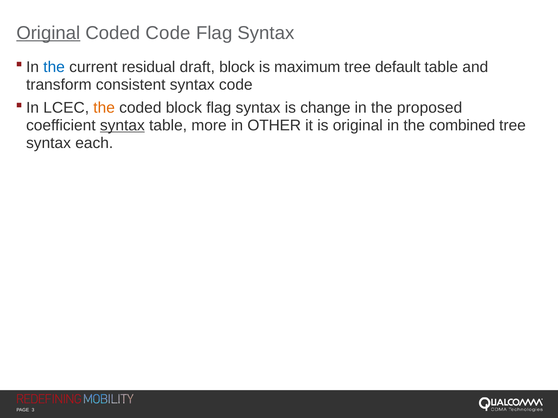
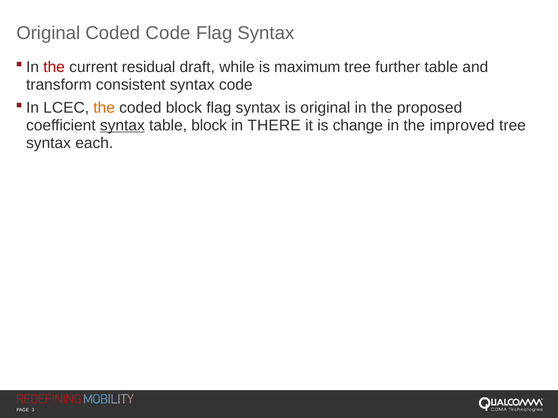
Original at (48, 33) underline: present -> none
the at (54, 67) colour: blue -> red
draft block: block -> while
default: default -> further
is change: change -> original
table more: more -> block
OTHER: OTHER -> THERE
is original: original -> change
combined: combined -> improved
